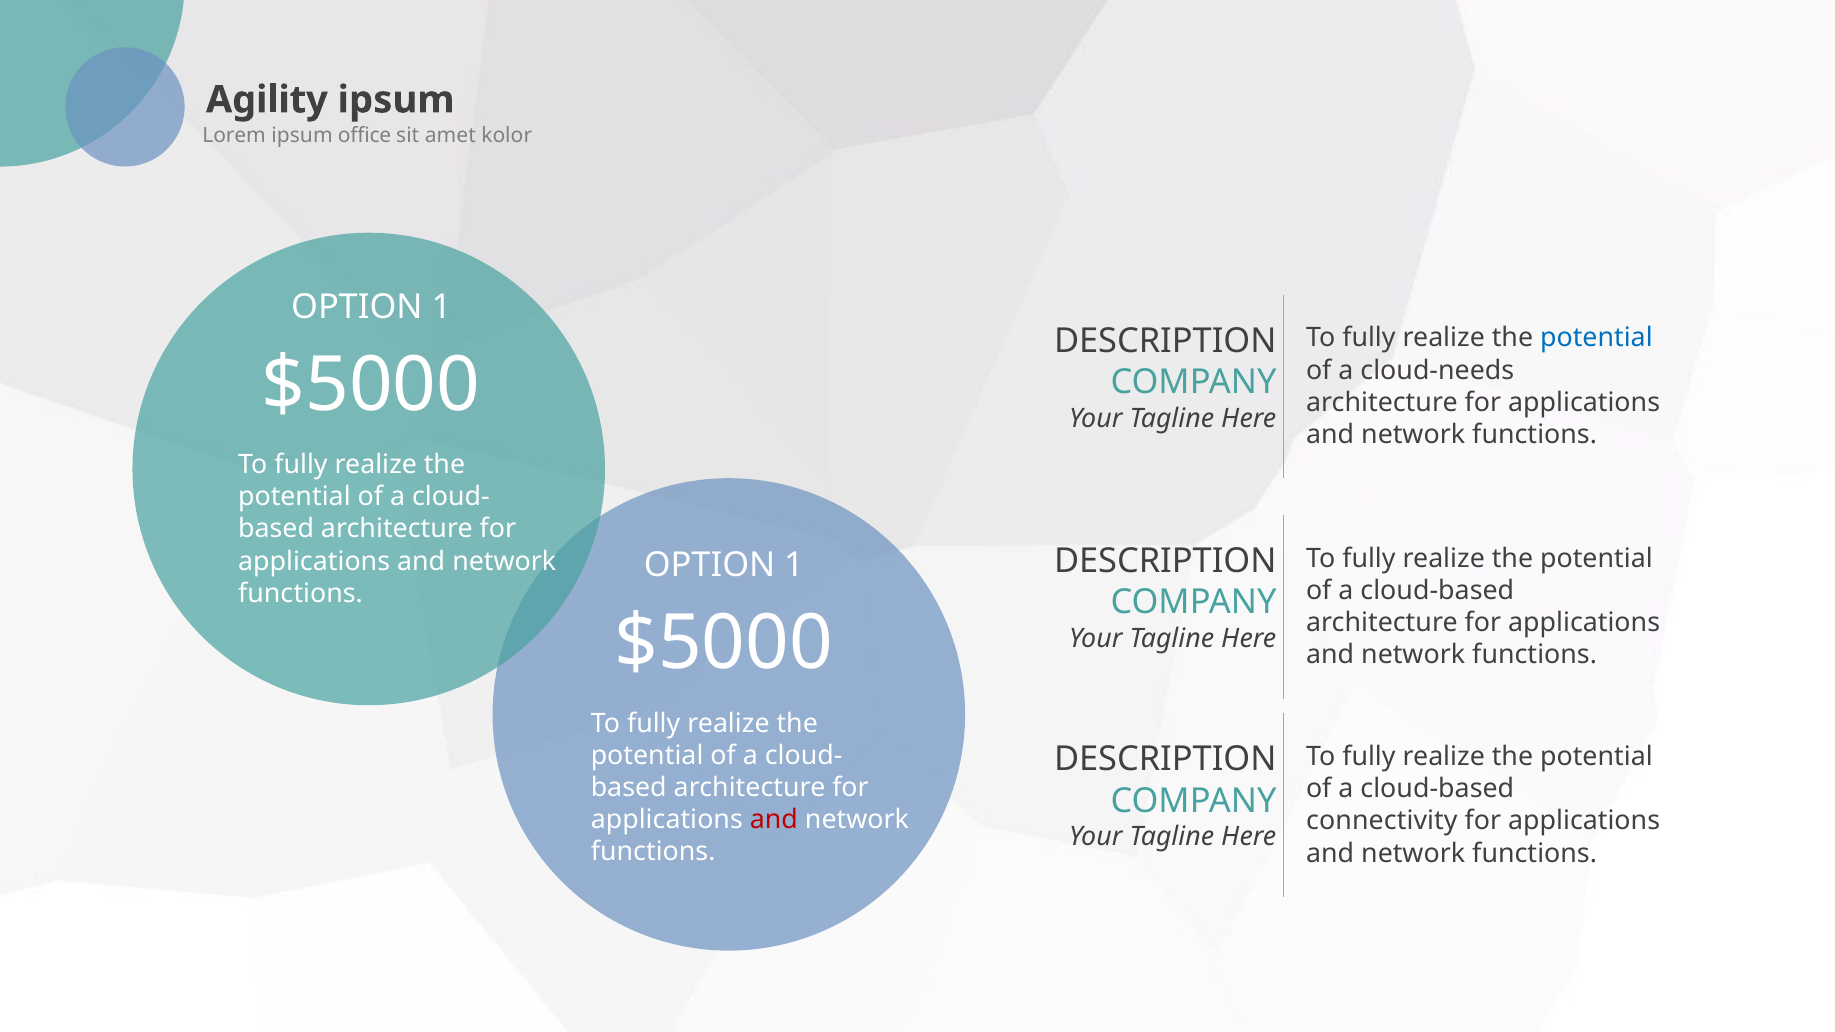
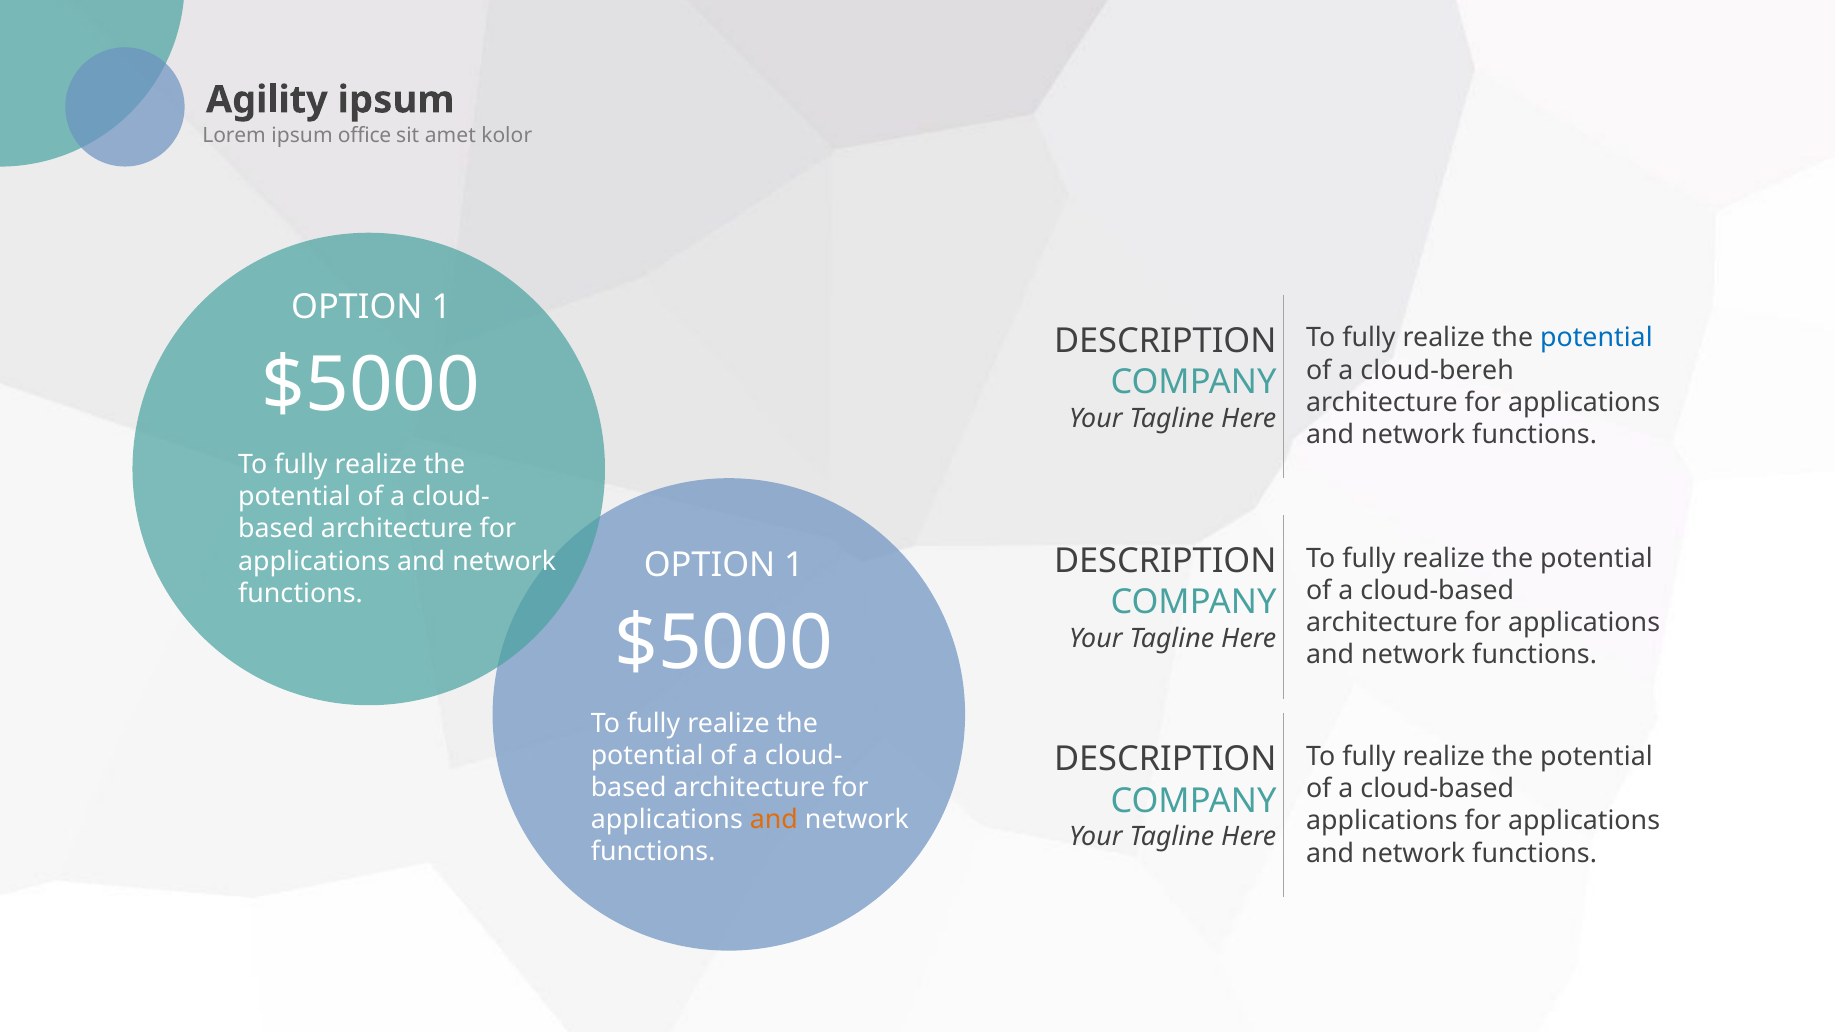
cloud-needs: cloud-needs -> cloud-bereh
and at (774, 820) colour: red -> orange
connectivity at (1382, 821): connectivity -> applications
